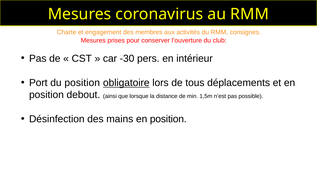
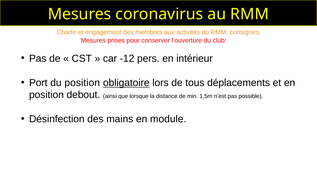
-30: -30 -> -12
mains en position: position -> module
